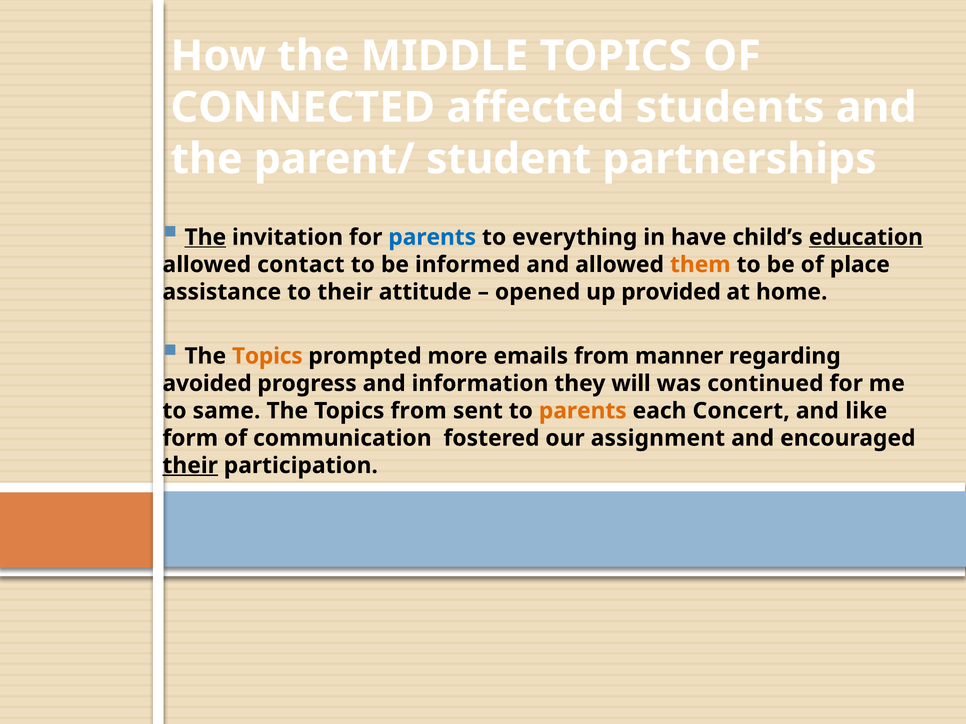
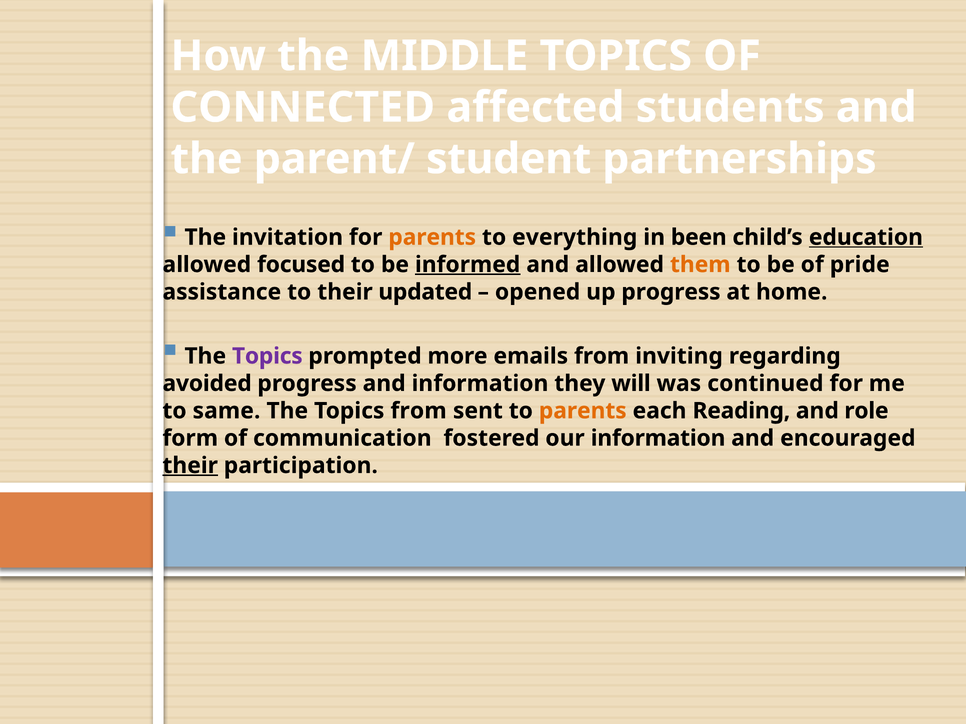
The at (205, 237) underline: present -> none
parents at (432, 237) colour: blue -> orange
have: have -> been
contact: contact -> focused
informed underline: none -> present
place: place -> pride
attitude: attitude -> updated
up provided: provided -> progress
Topics at (267, 356) colour: orange -> purple
manner: manner -> inviting
Concert: Concert -> Reading
like: like -> role
our assignment: assignment -> information
